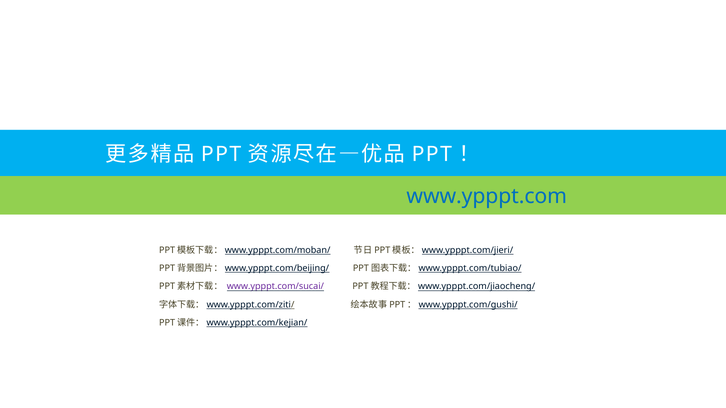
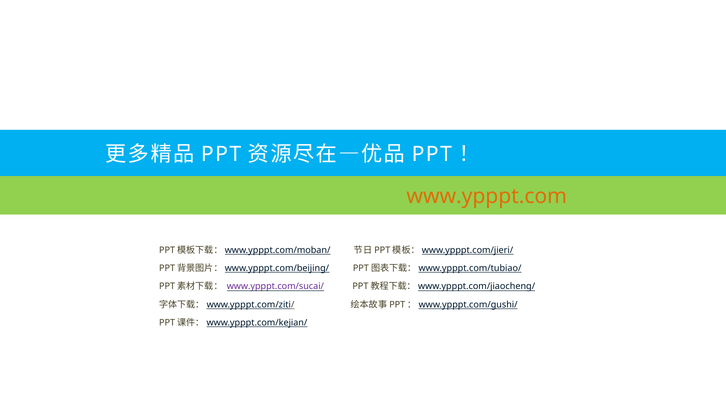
www.ypppt.com colour: blue -> orange
